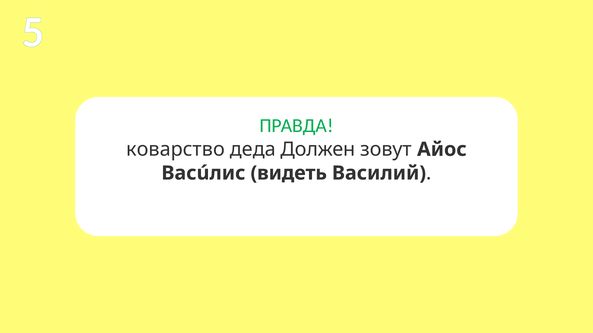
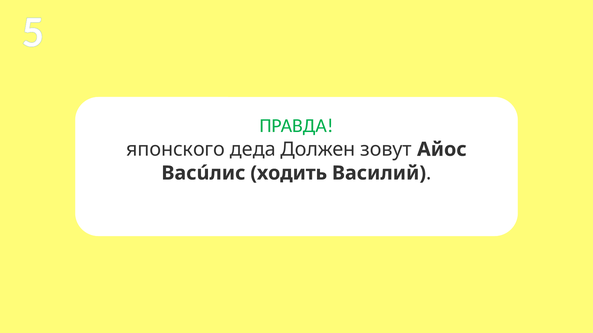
коварство: коварство -> японского
видеть: видеть -> ходить
